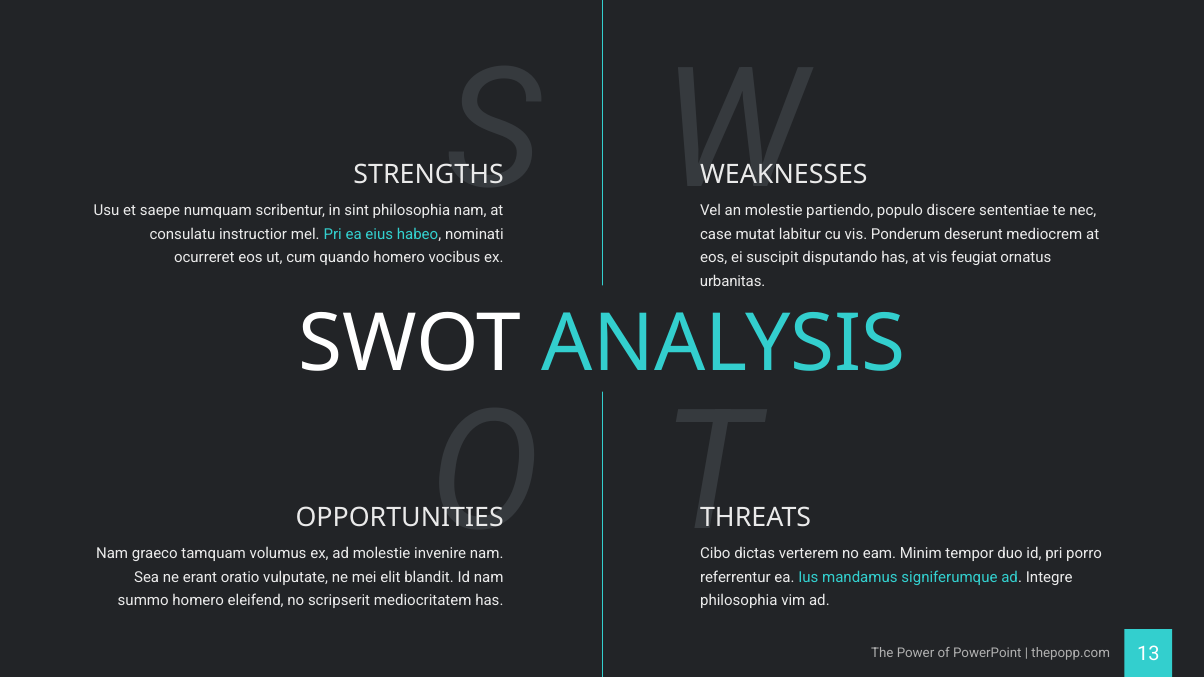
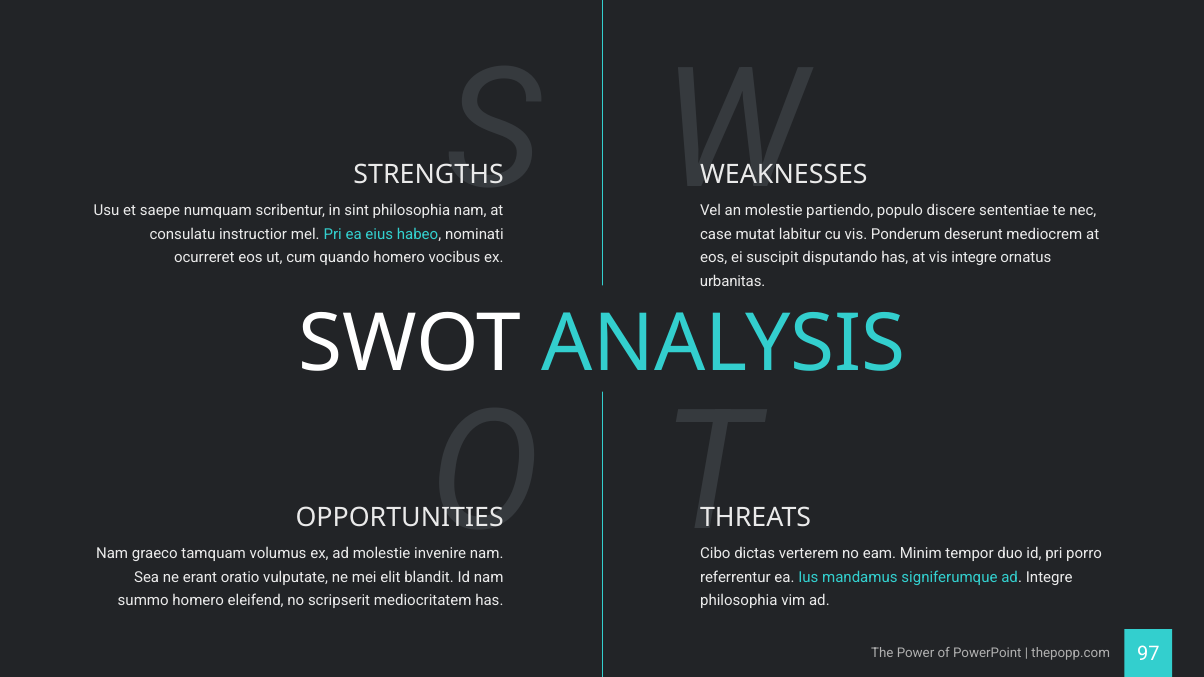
vis feugiat: feugiat -> integre
13: 13 -> 97
